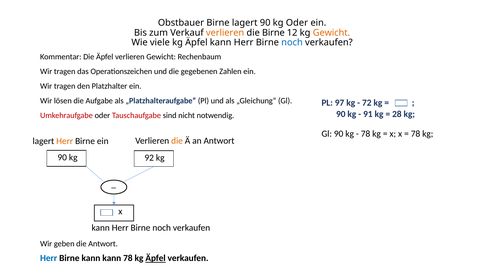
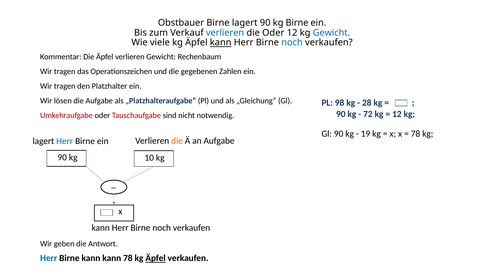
kg Oder: Oder -> Birne
verlieren at (225, 33) colour: orange -> blue
die Birne: Birne -> Oder
Gewicht at (331, 33) colour: orange -> blue
kann at (221, 43) underline: none -> present
97: 97 -> 98
72: 72 -> 28
91: 91 -> 72
28 at (397, 114): 28 -> 12
78 at (366, 134): 78 -> 19
Herr at (65, 141) colour: orange -> blue
an Antwort: Antwort -> Aufgabe
92: 92 -> 10
